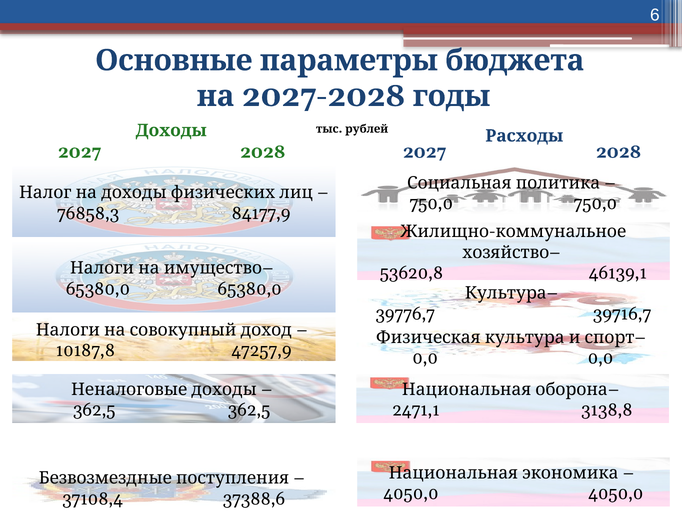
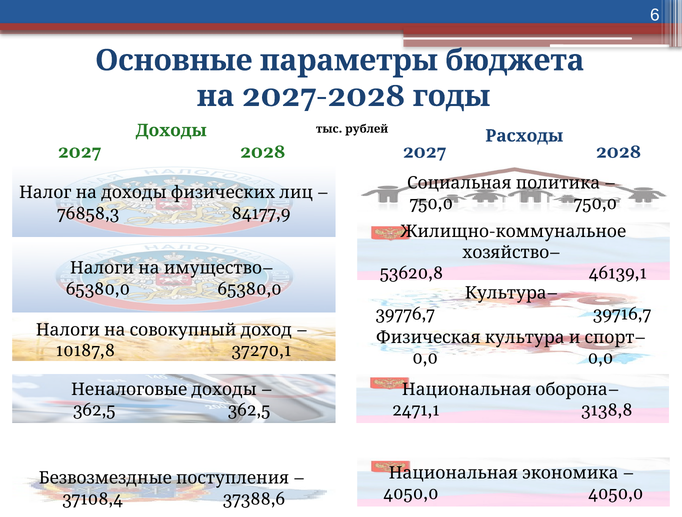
47257,9: 47257,9 -> 37270,1
